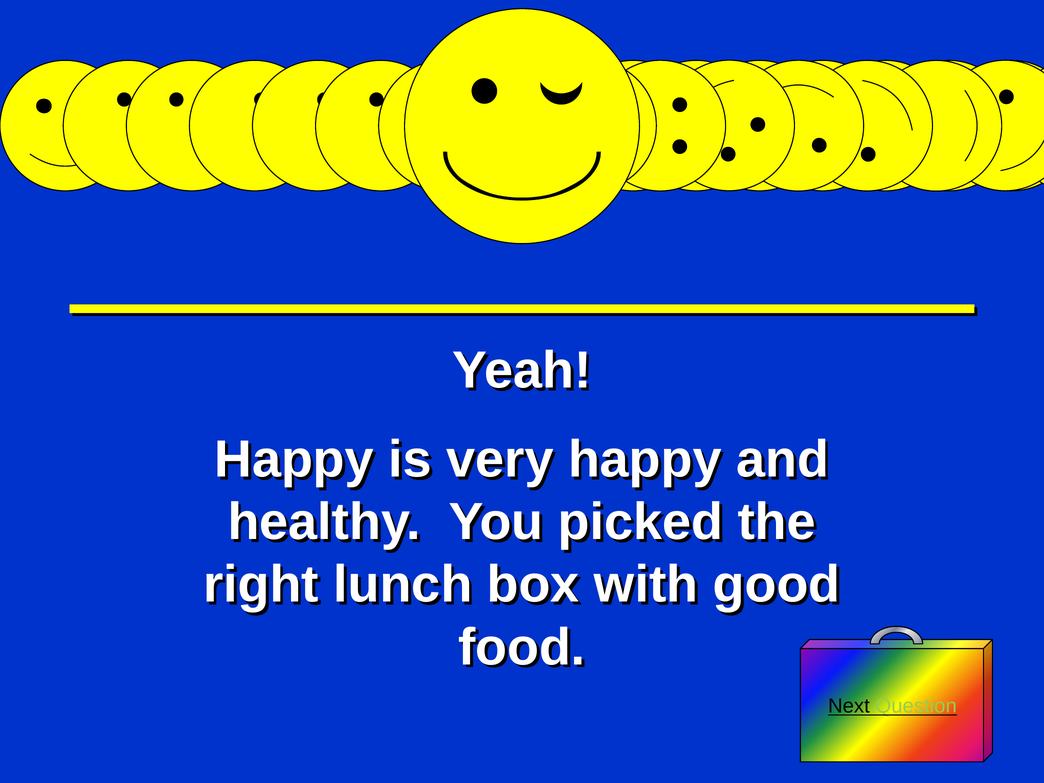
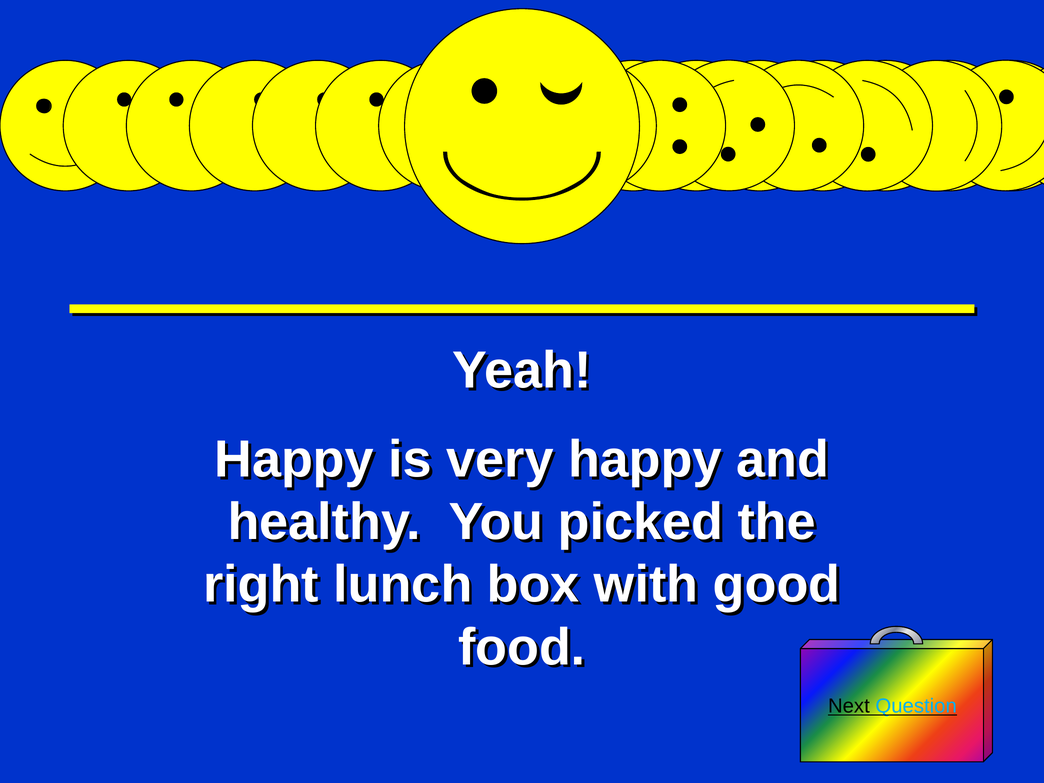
Question colour: light green -> light blue
